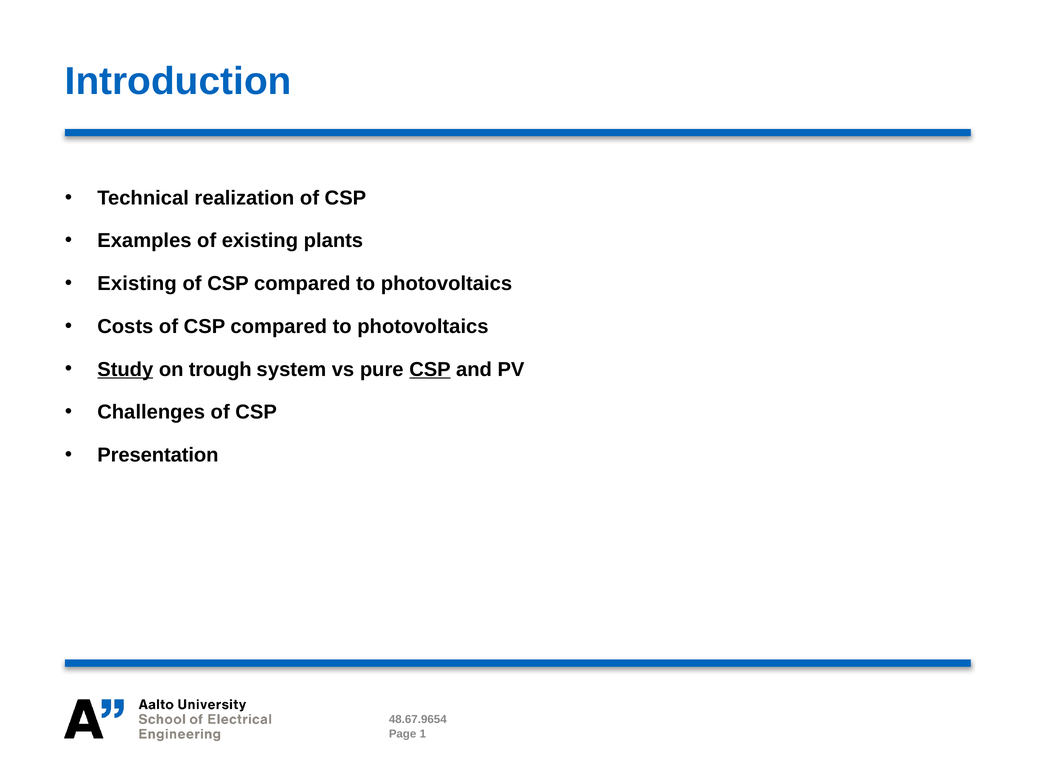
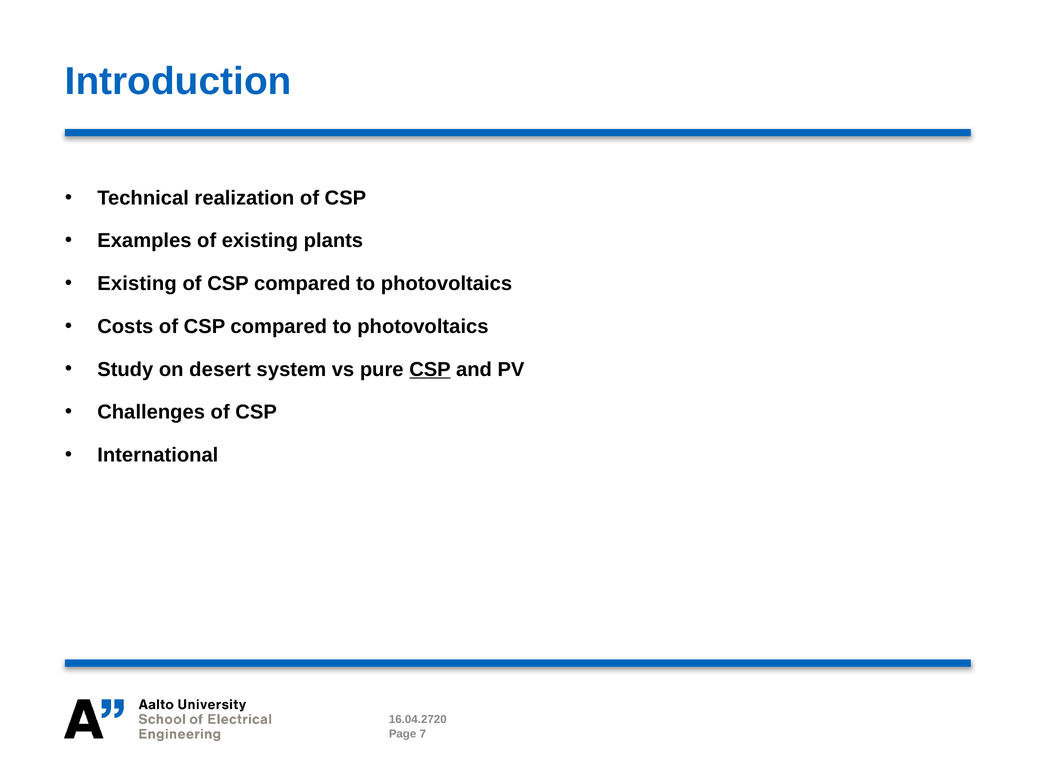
Study underline: present -> none
trough: trough -> desert
Presentation: Presentation -> International
48.67.9654: 48.67.9654 -> 16.04.2720
1: 1 -> 7
